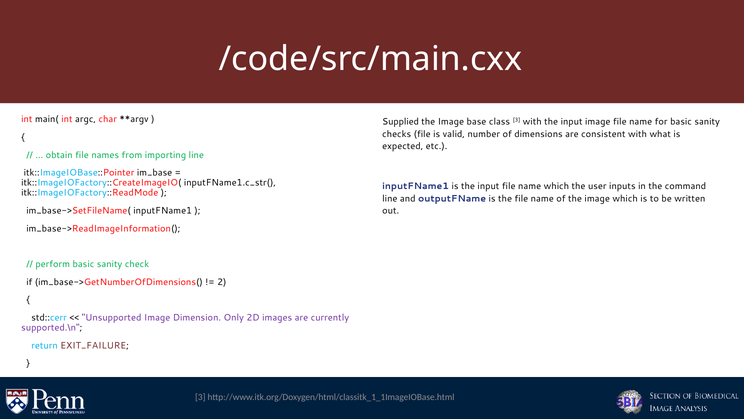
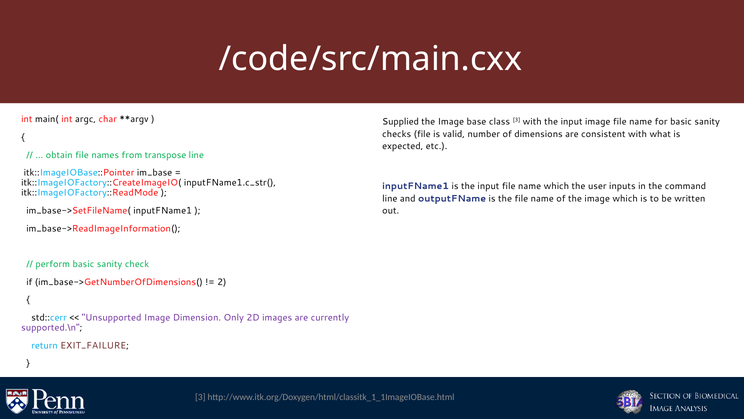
importing: importing -> transpose
